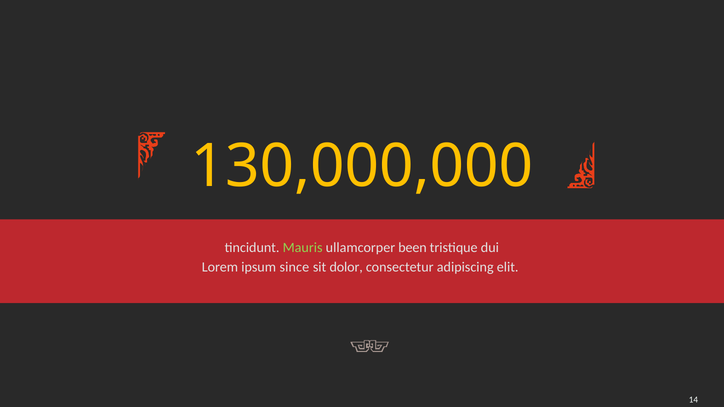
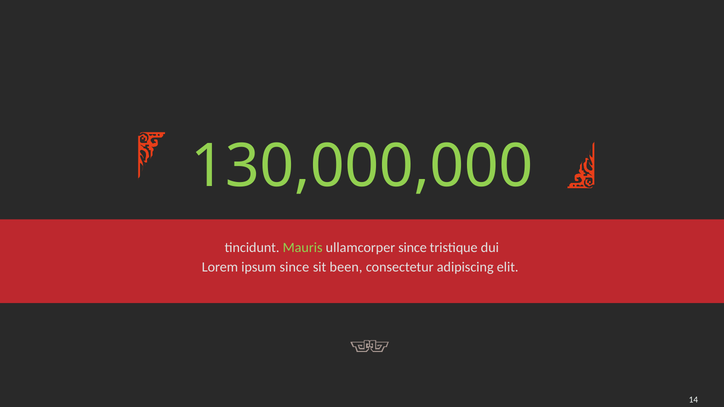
130,000,000 colour: yellow -> light green
ullamcorper been: been -> since
dolor: dolor -> been
